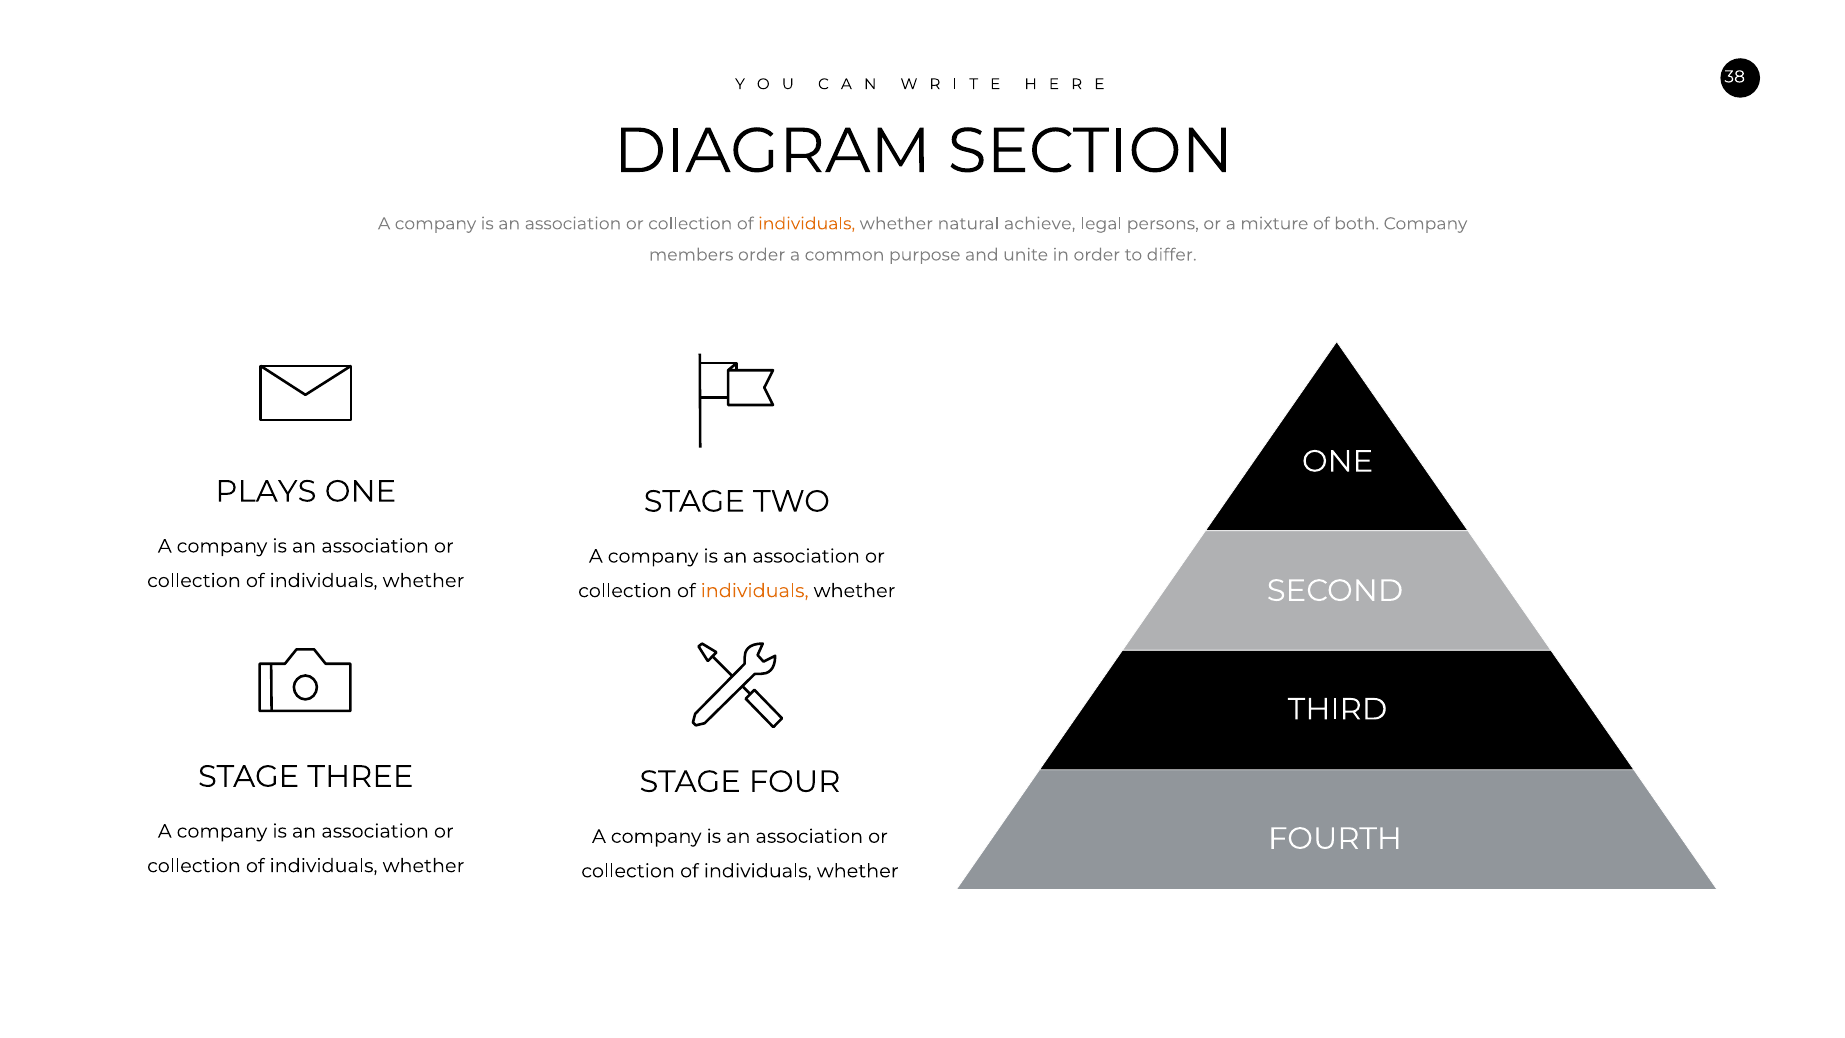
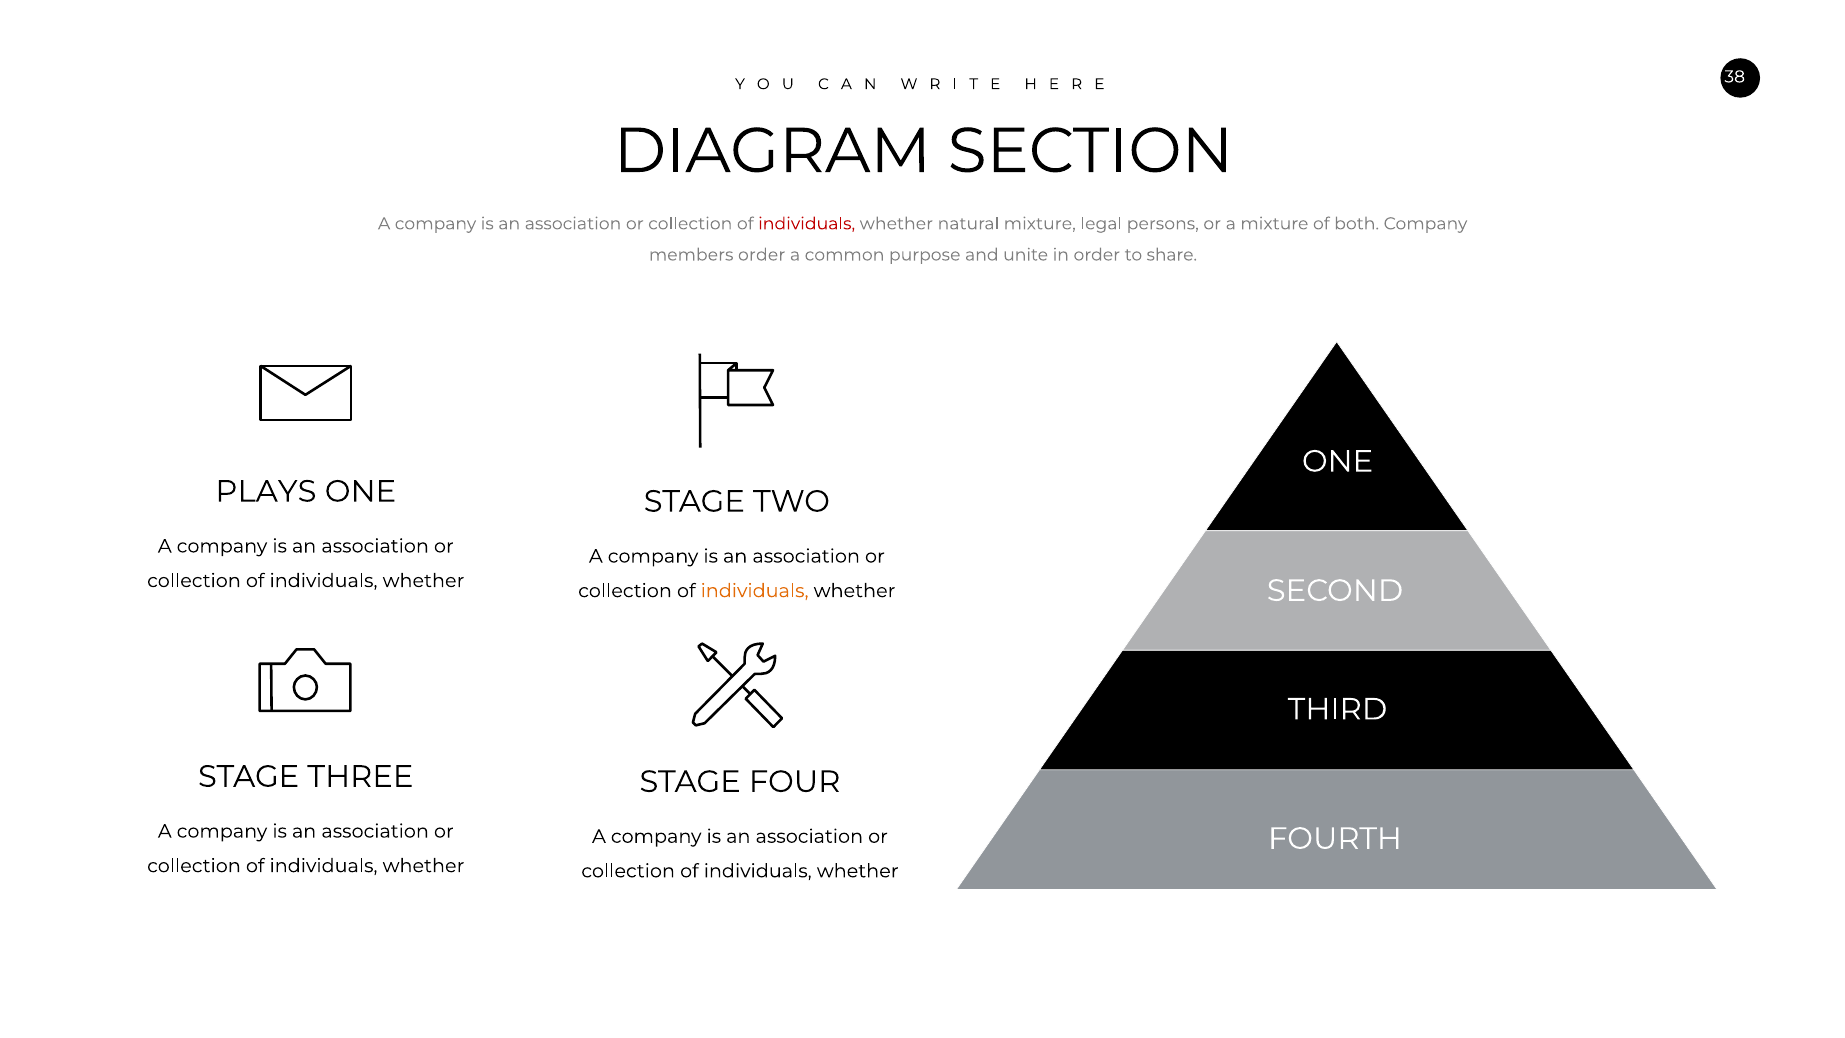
individuals at (807, 224) colour: orange -> red
natural achieve: achieve -> mixture
differ: differ -> share
